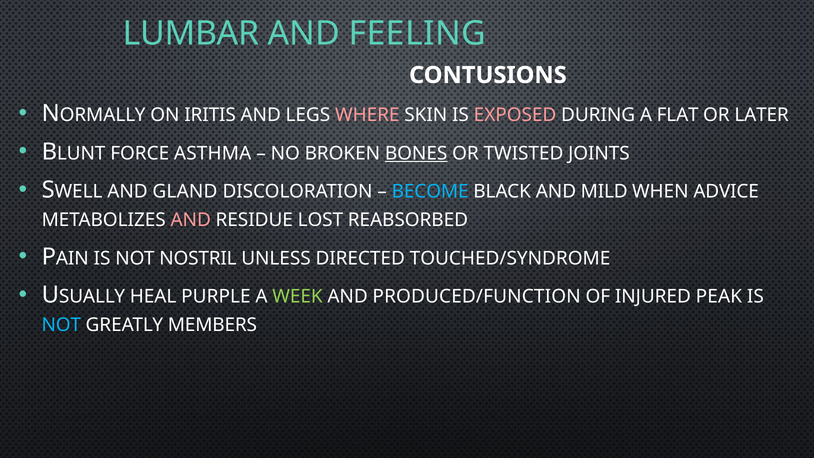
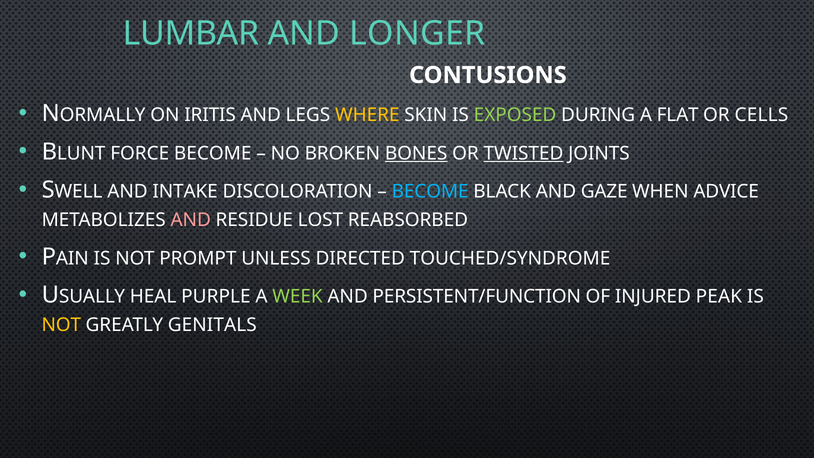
FEELING: FEELING -> LONGER
WHERE colour: pink -> yellow
EXPOSED colour: pink -> light green
LATER: LATER -> CELLS
FORCE ASTHMA: ASTHMA -> BECOME
TWISTED underline: none -> present
GLAND: GLAND -> INTAKE
MILD: MILD -> GAZE
NOSTRIL: NOSTRIL -> PROMPT
PRODUCED/FUNCTION: PRODUCED/FUNCTION -> PERSISTENT/FUNCTION
NOT at (61, 325) colour: light blue -> yellow
MEMBERS: MEMBERS -> GENITALS
